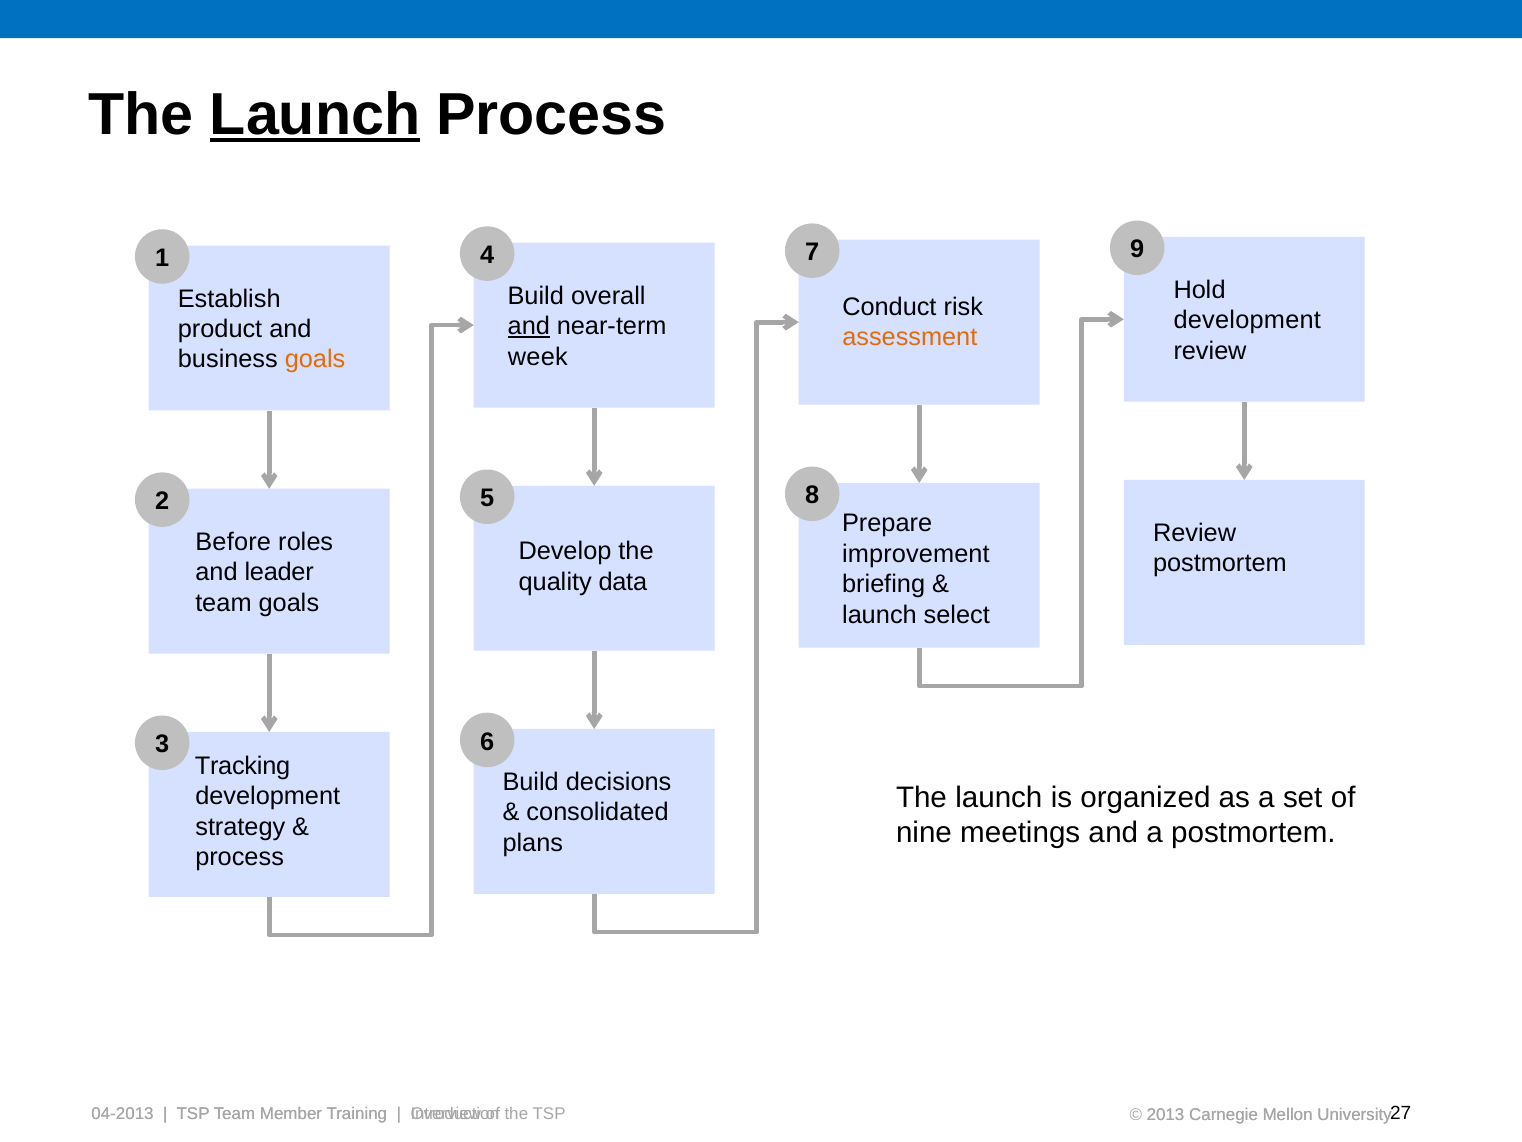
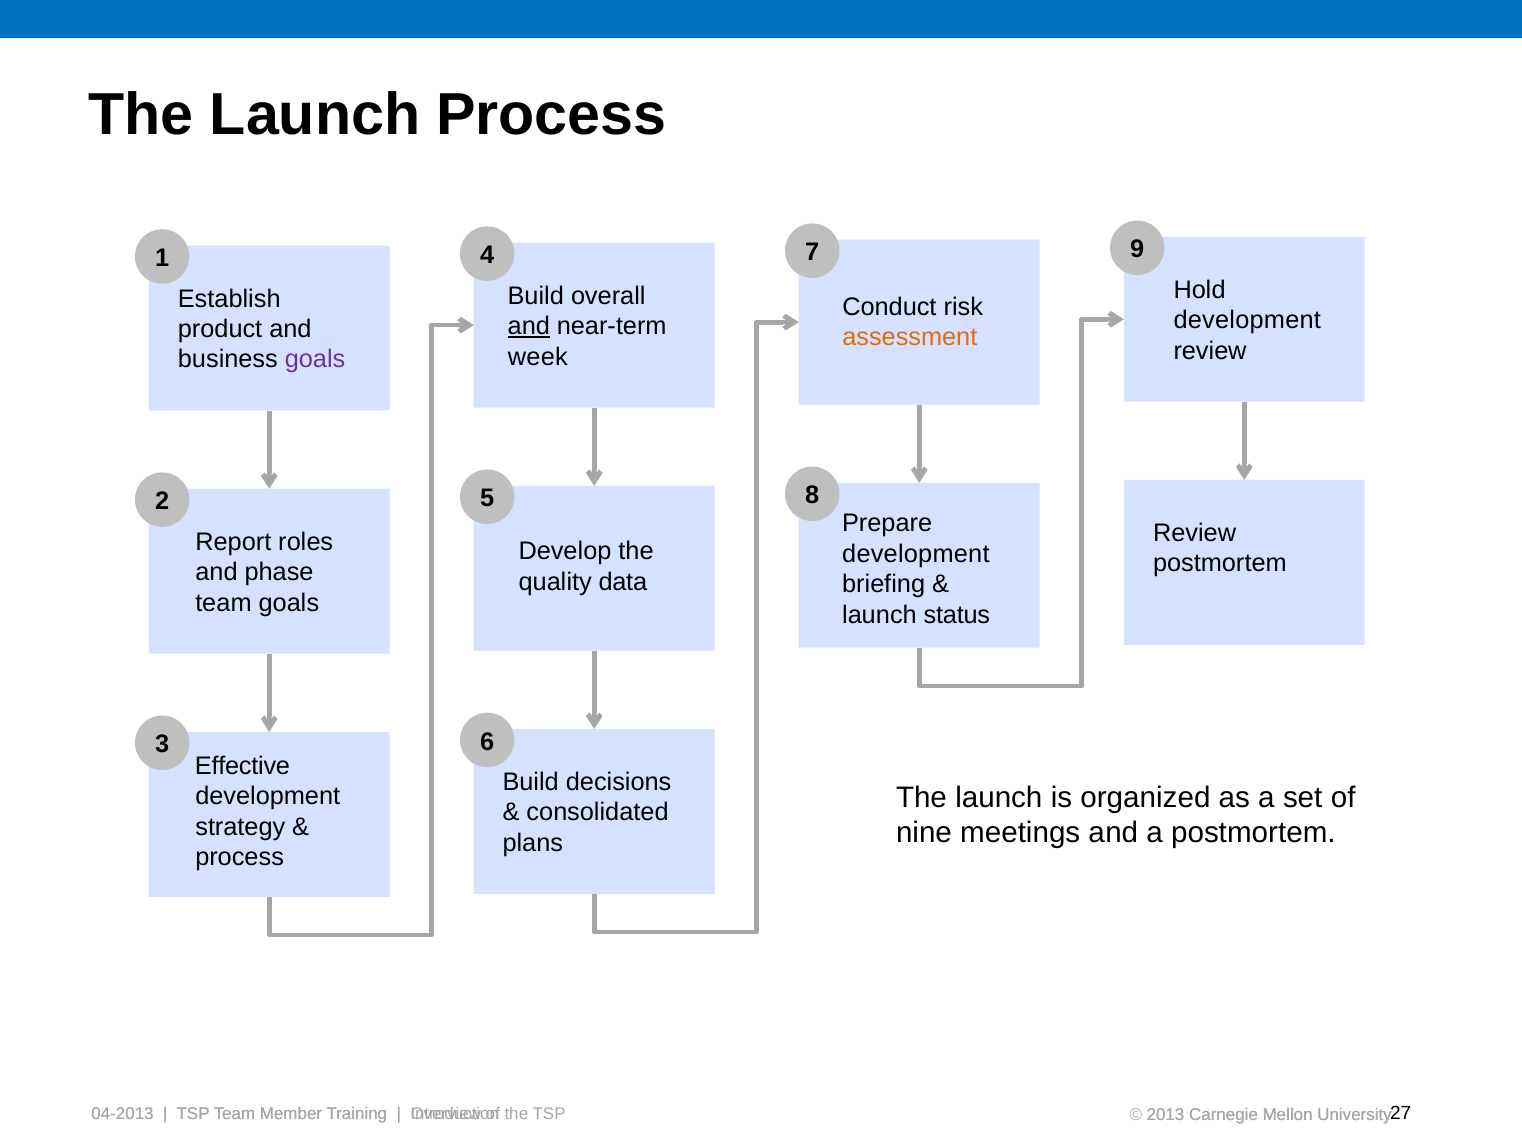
Launch at (315, 115) underline: present -> none
goals at (315, 359) colour: orange -> purple
Before: Before -> Report
improvement at (916, 554): improvement -> development
leader: leader -> phase
select: select -> status
Tracking: Tracking -> Effective
